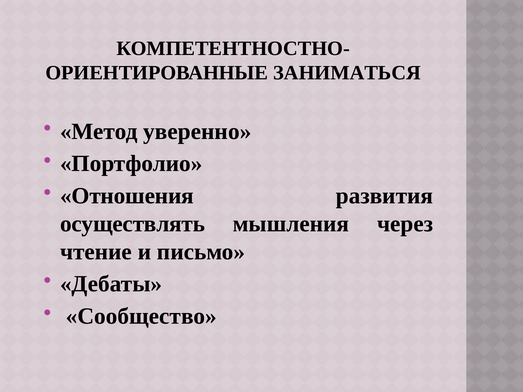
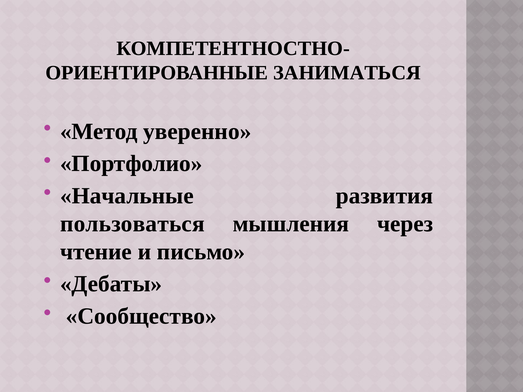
Отношения: Отношения -> Начальные
осуществлять: осуществлять -> пользоваться
